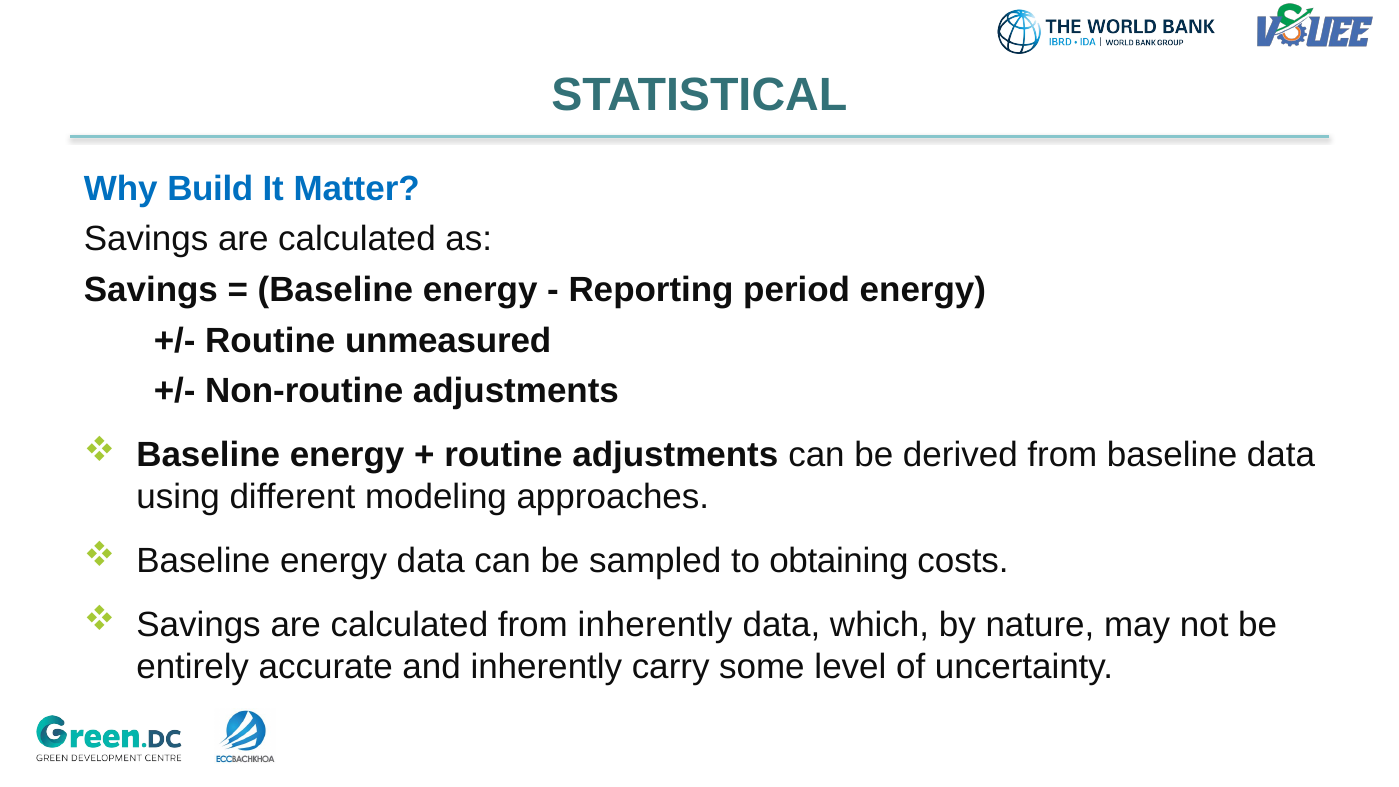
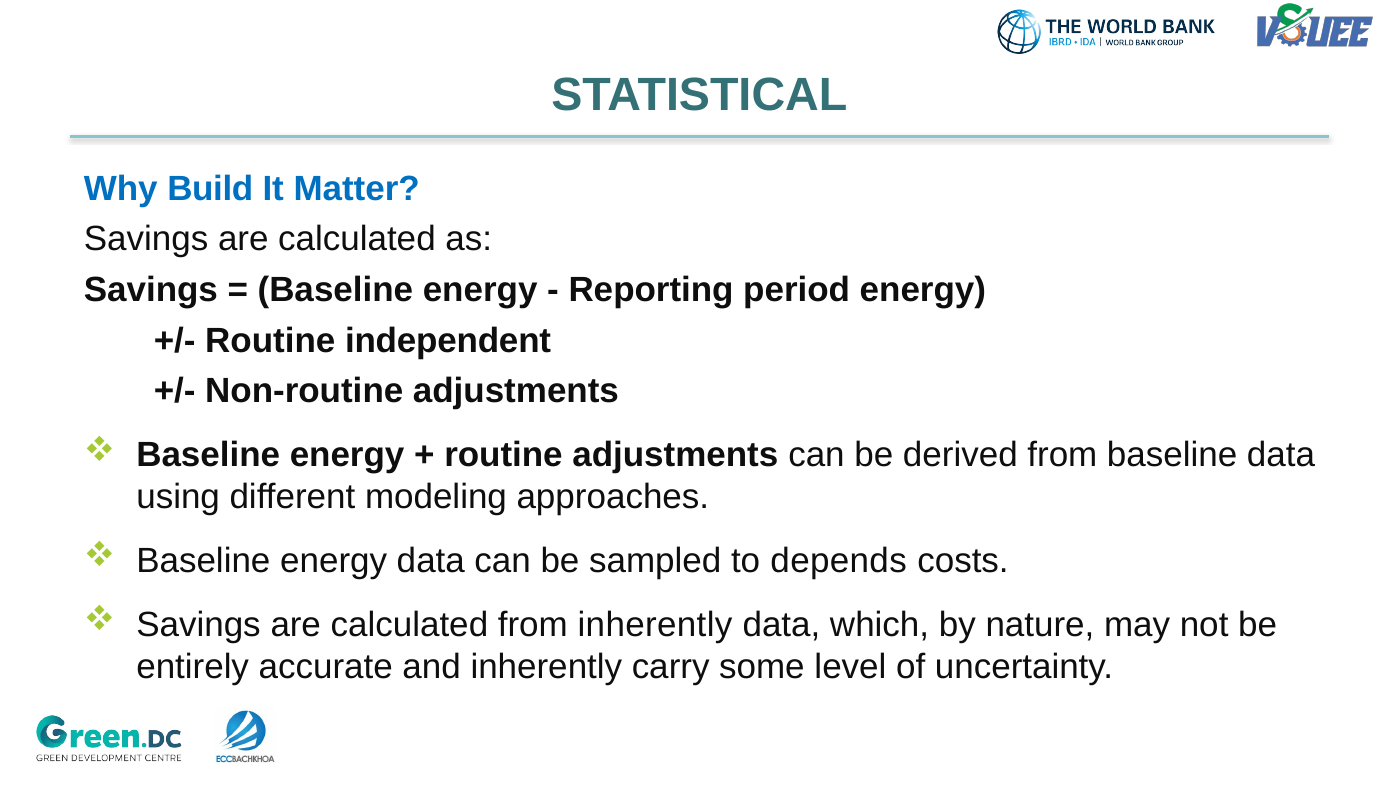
unmeasured: unmeasured -> independent
obtaining: obtaining -> depends
